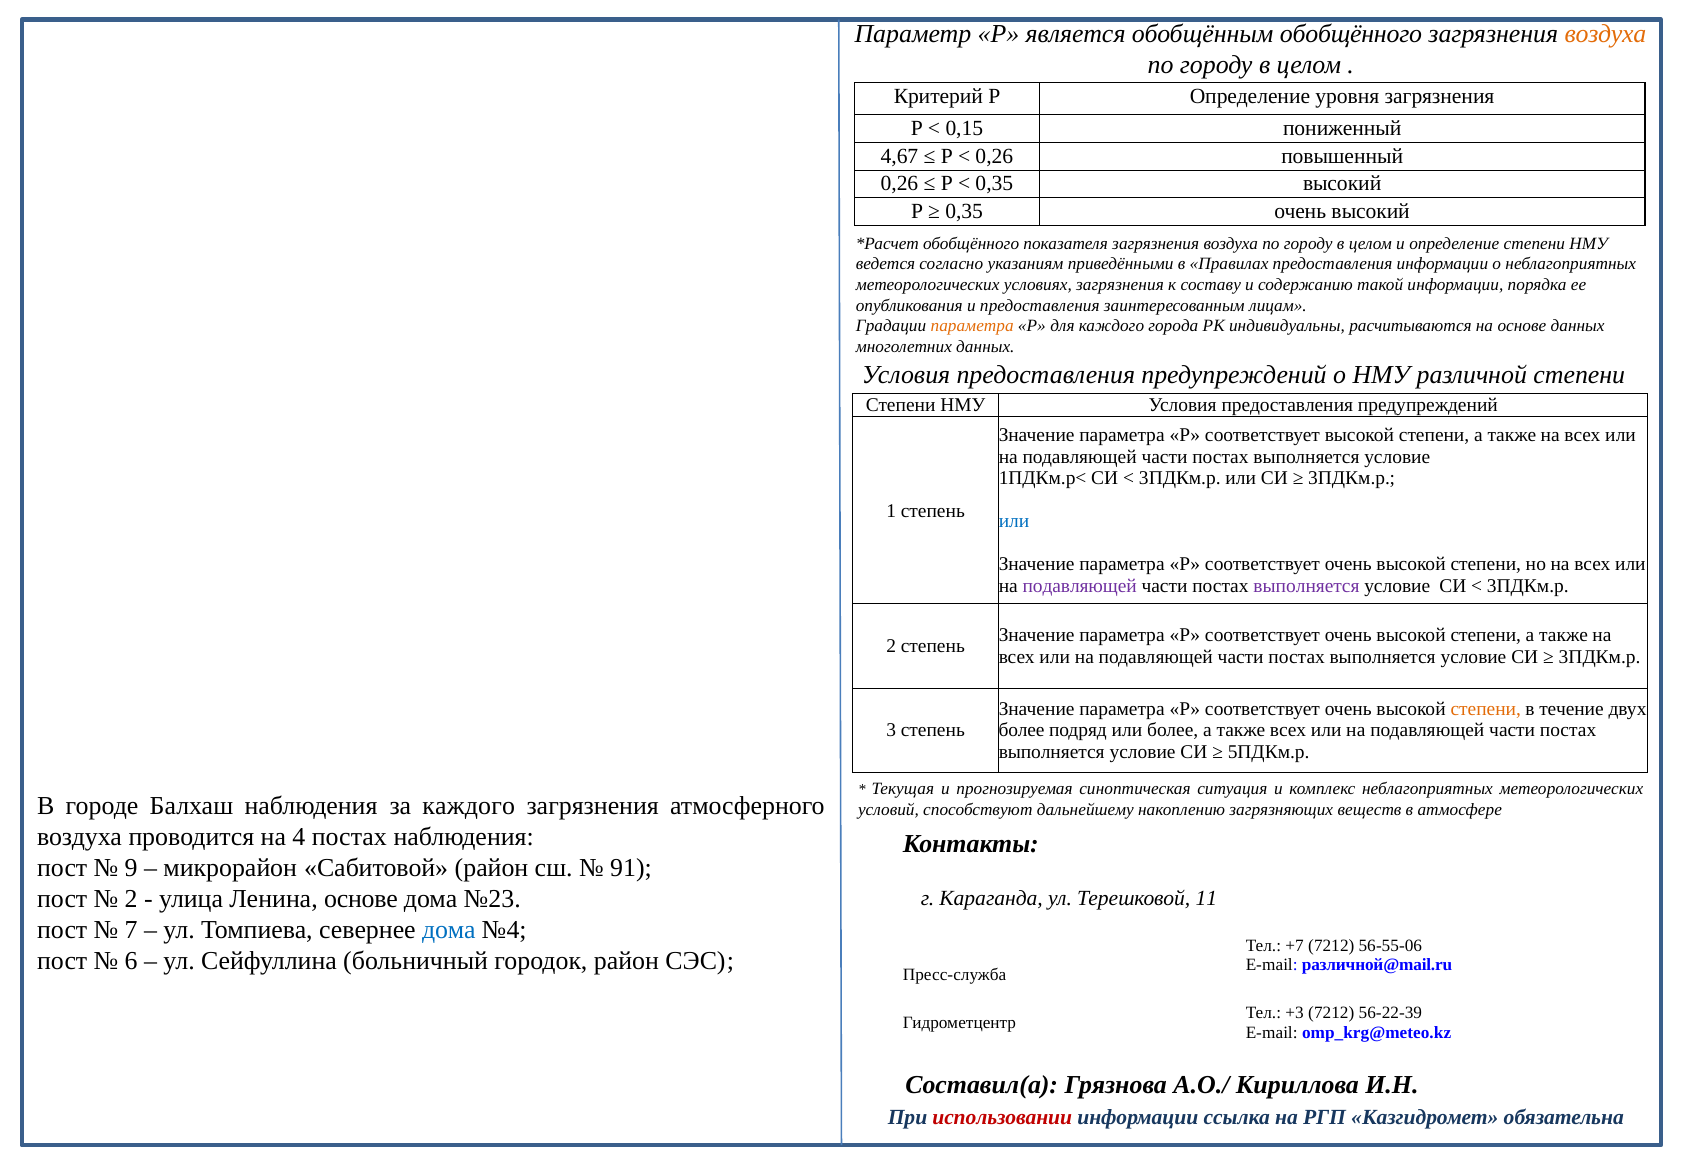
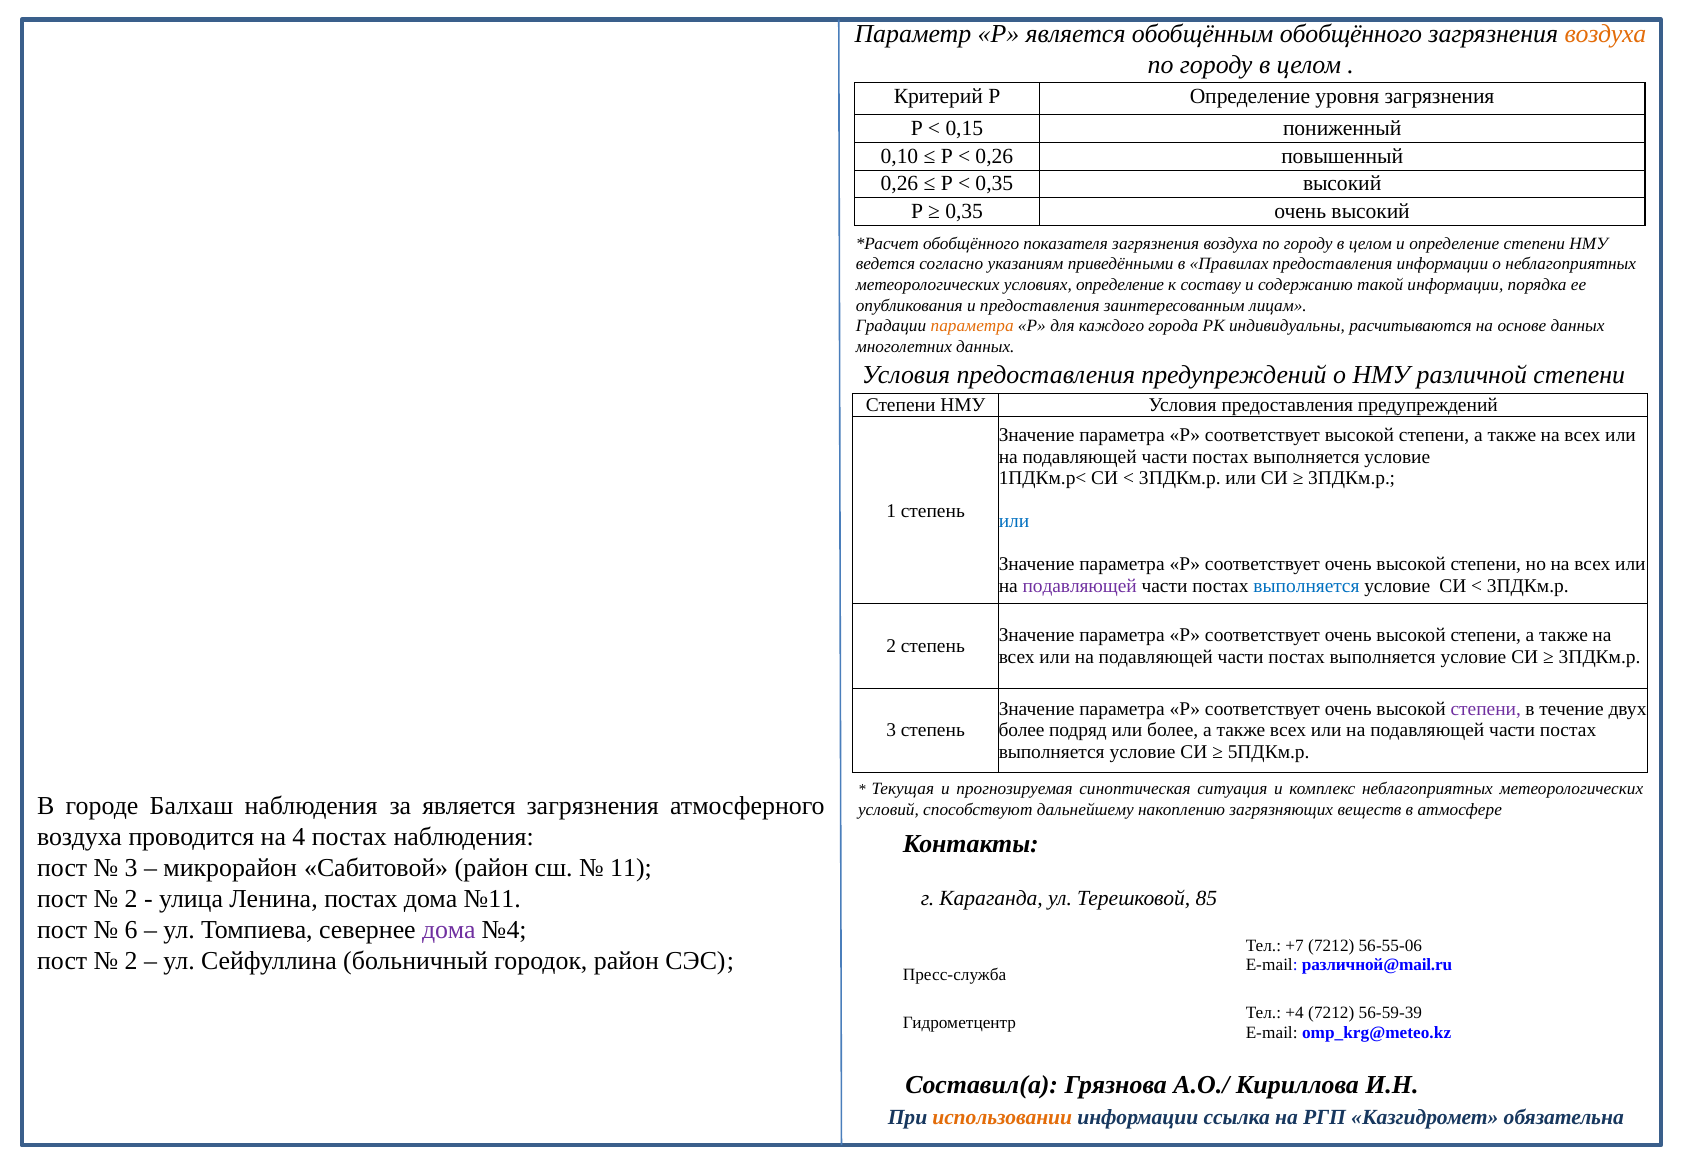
4,67: 4,67 -> 0,10
условиях загрязнения: загрязнения -> определение
выполняется at (1306, 586) colour: purple -> blue
степени at (1486, 709) colour: orange -> purple
за каждого: каждого -> является
9 at (131, 868): 9 -> 3
91: 91 -> 11
Ленина основе: основе -> постах
№23: №23 -> №11
11: 11 -> 85
7: 7 -> 6
дома at (449, 930) colour: blue -> purple
6 at (131, 961): 6 -> 2
+3: +3 -> +4
56-22-39: 56-22-39 -> 56-59-39
использовании colour: red -> orange
